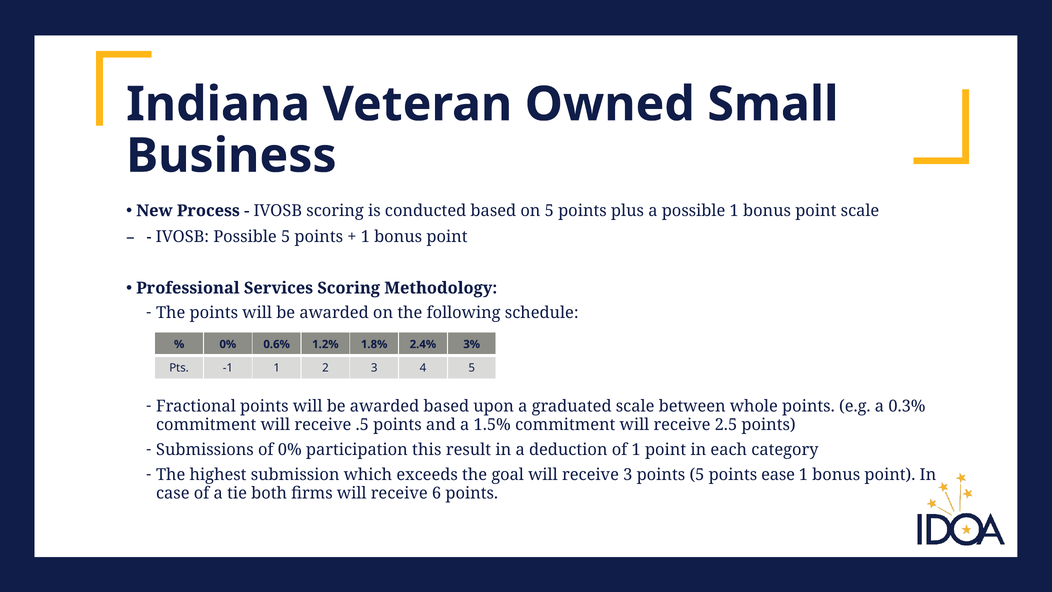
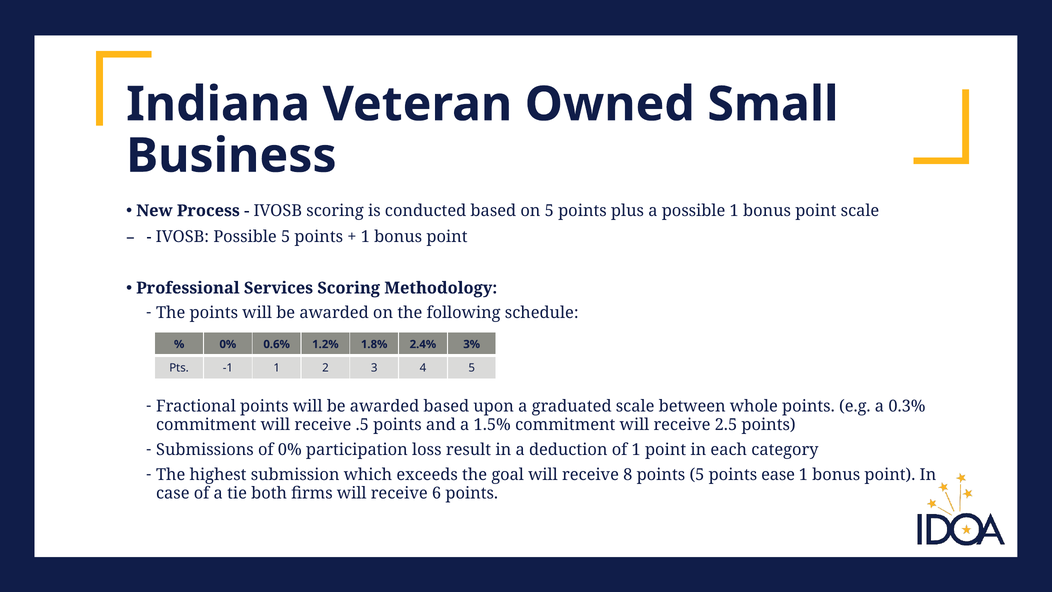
this: this -> loss
receive 3: 3 -> 8
